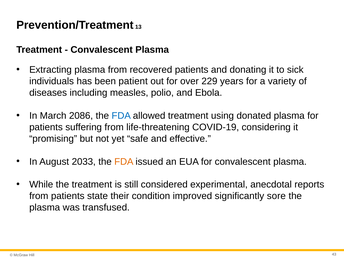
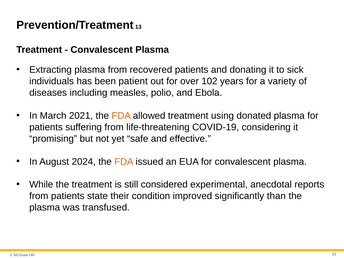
229: 229 -> 102
2086: 2086 -> 2021
FDA at (121, 116) colour: blue -> orange
2033: 2033 -> 2024
sore: sore -> than
